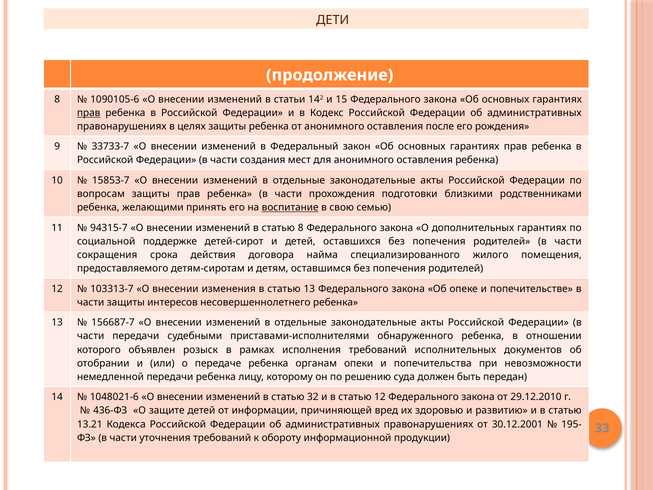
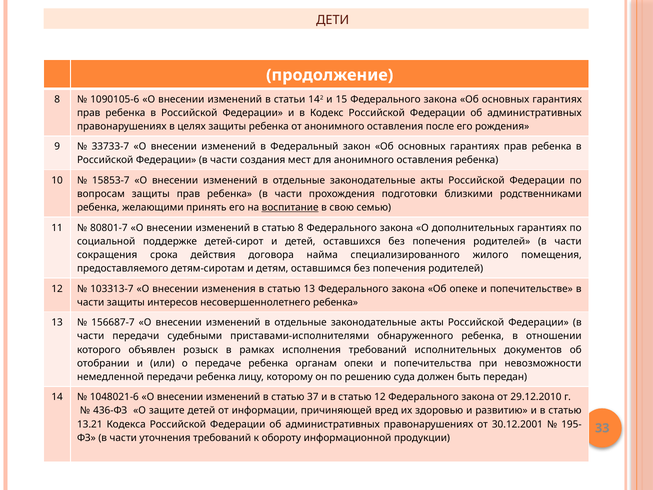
прав at (89, 113) underline: present -> none
94315-7: 94315-7 -> 80801-7
32: 32 -> 37
